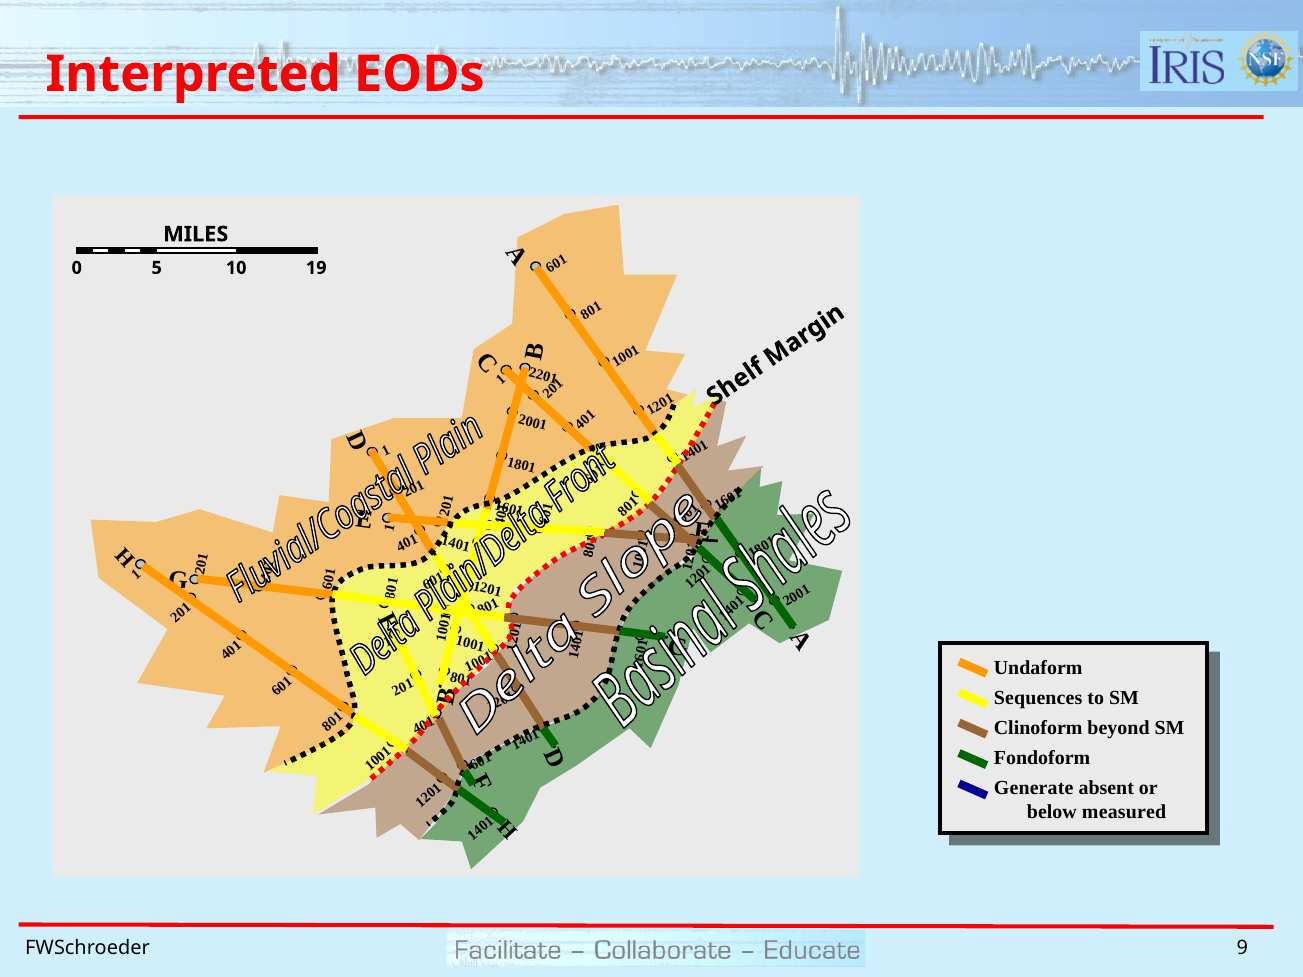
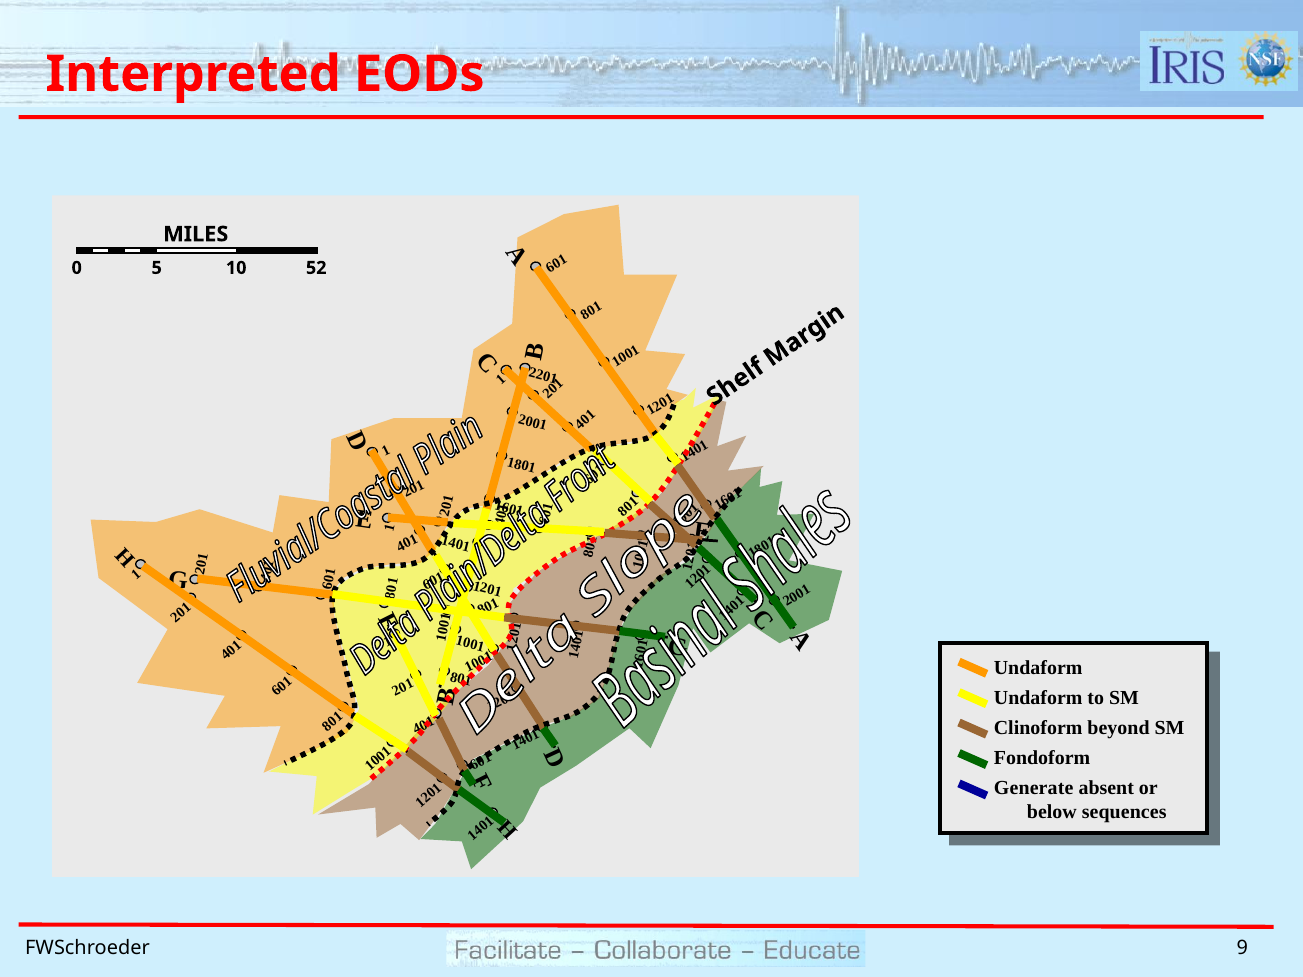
19: 19 -> 52
Sequences at (1038, 698): Sequences -> Undaform
measured: measured -> sequences
